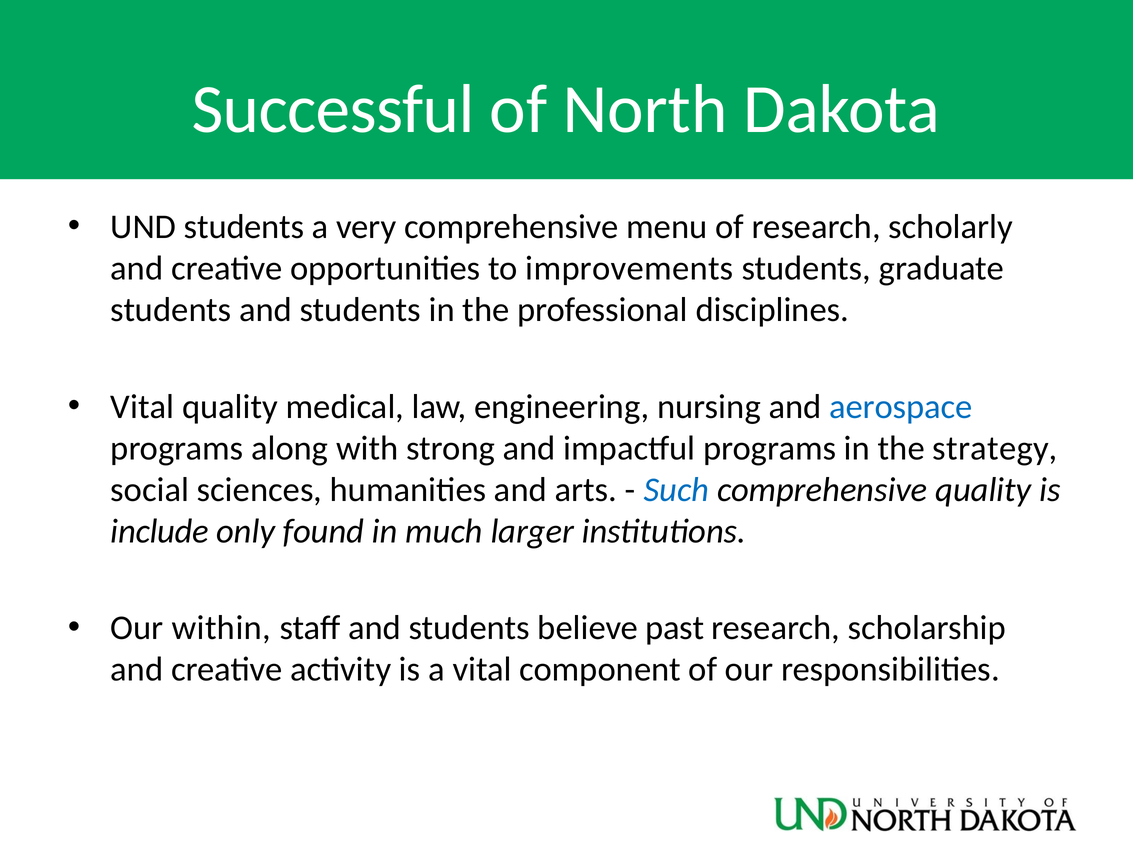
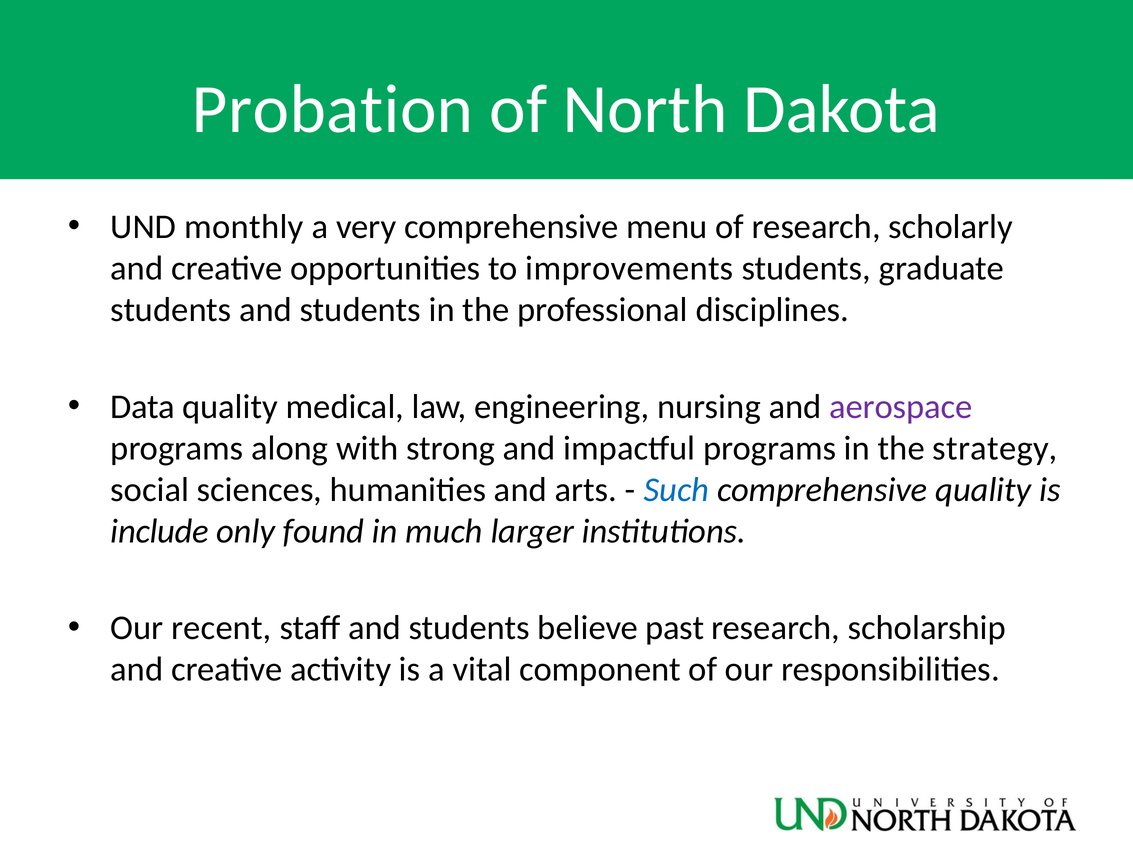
Successful: Successful -> Probation
UND students: students -> monthly
Vital at (142, 407): Vital -> Data
aerospace colour: blue -> purple
within: within -> recent
